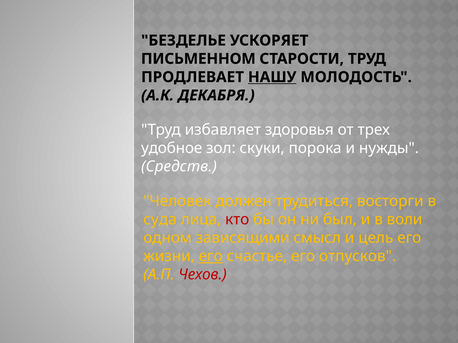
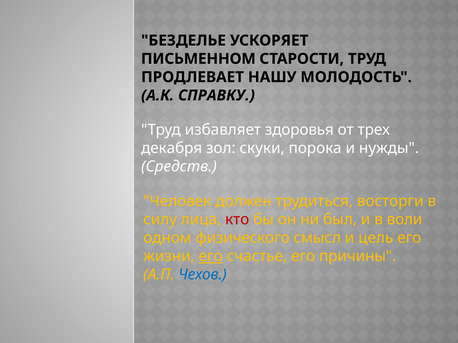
НАШУ underline: present -> none
ДЕКАБРЯ: ДЕКАБРЯ -> СПРАВКУ
удобное: удобное -> декабря
суда: суда -> силу
зависящими: зависящими -> физического
отпусков: отпусков -> причины
Чехов colour: red -> blue
